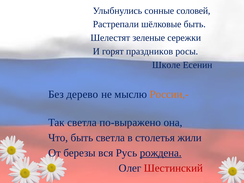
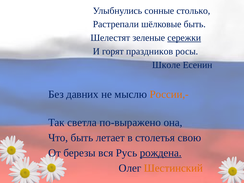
соловей: соловей -> столько
сережки underline: none -> present
дерево: дерево -> давних
быть светла: светла -> летает
жили: жили -> свою
Шестинский colour: red -> orange
